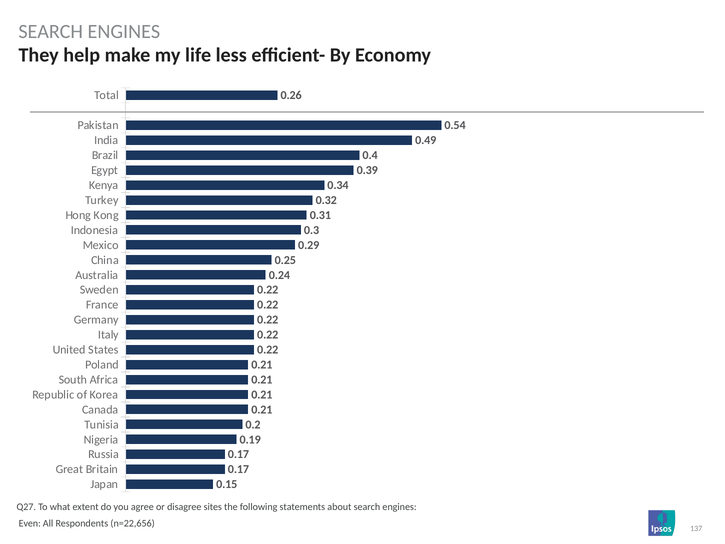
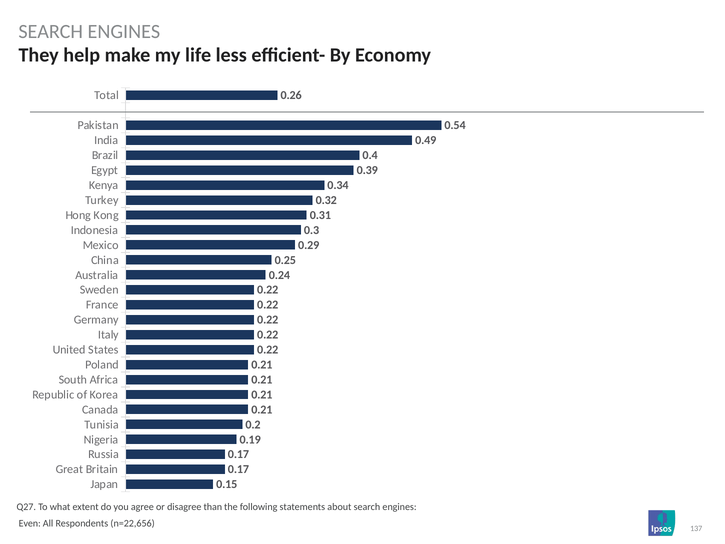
sites: sites -> than
